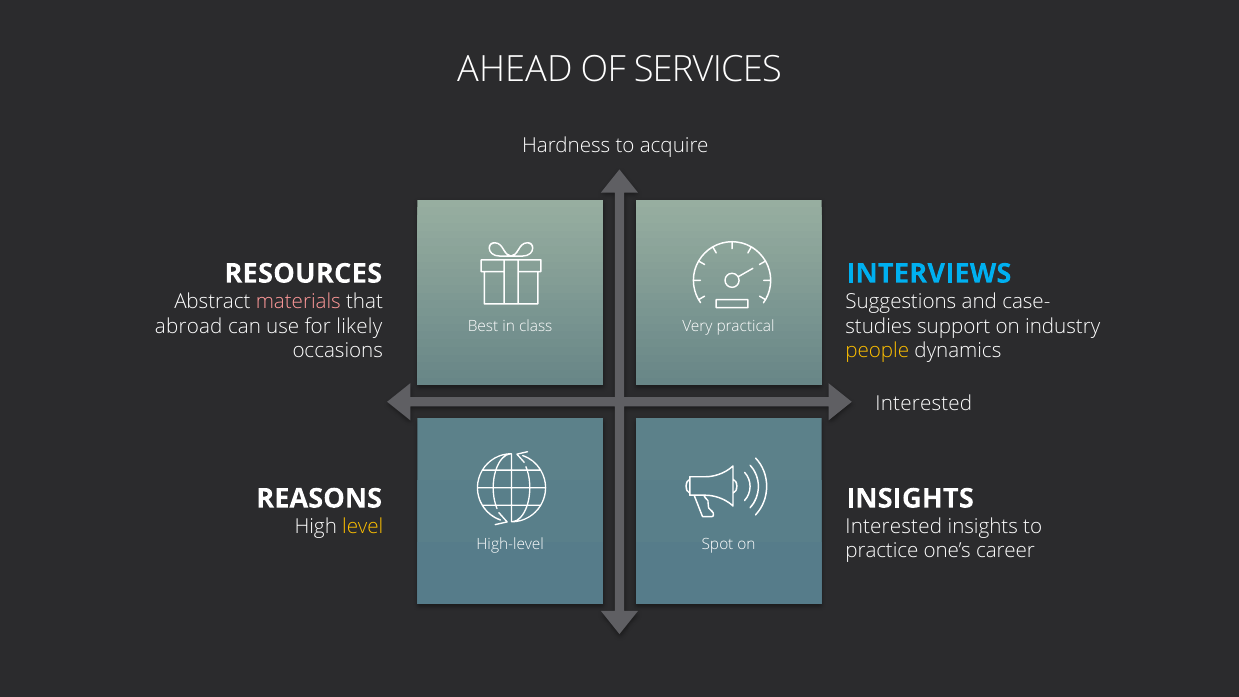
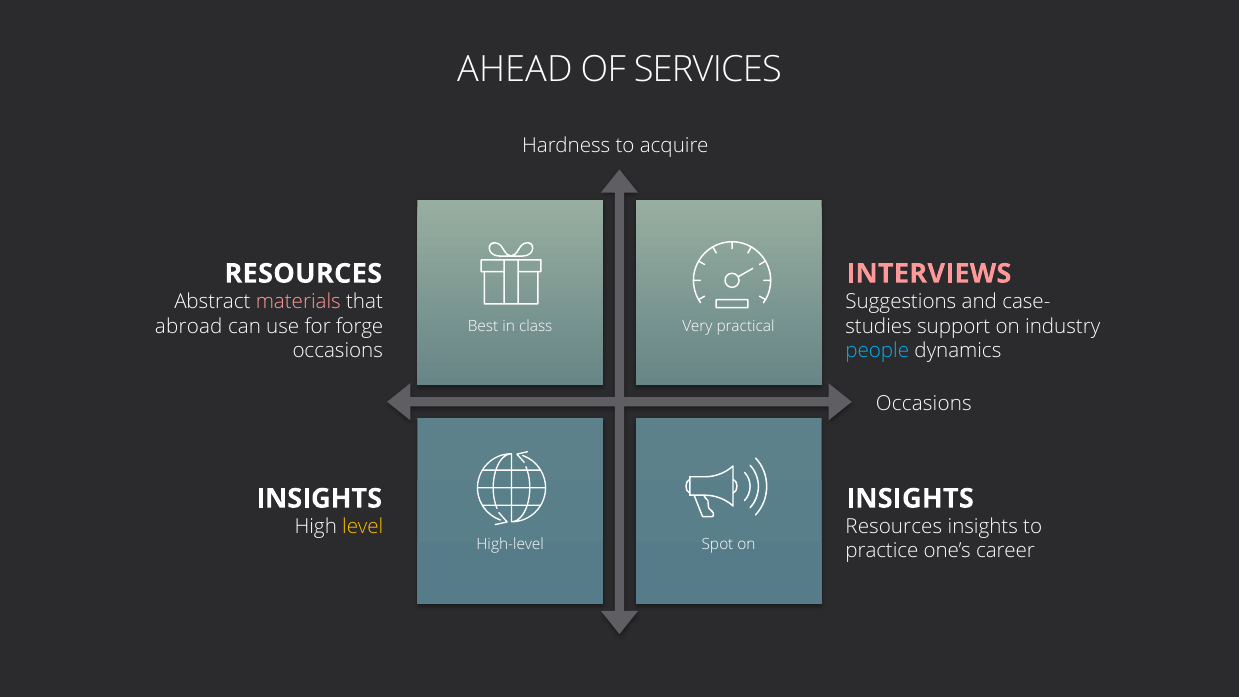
INTERVIEWS colour: light blue -> pink
likely: likely -> forge
people colour: yellow -> light blue
Interested at (924, 403): Interested -> Occasions
REASONS at (319, 499): REASONS -> INSIGHTS
Interested at (894, 526): Interested -> Resources
